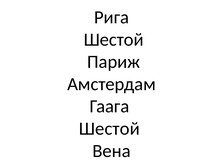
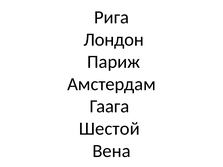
Шестой at (114, 40): Шестой -> Лондон
